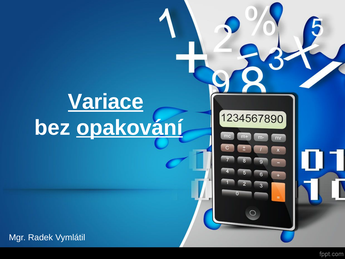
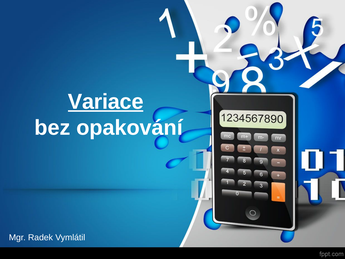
opakování underline: present -> none
